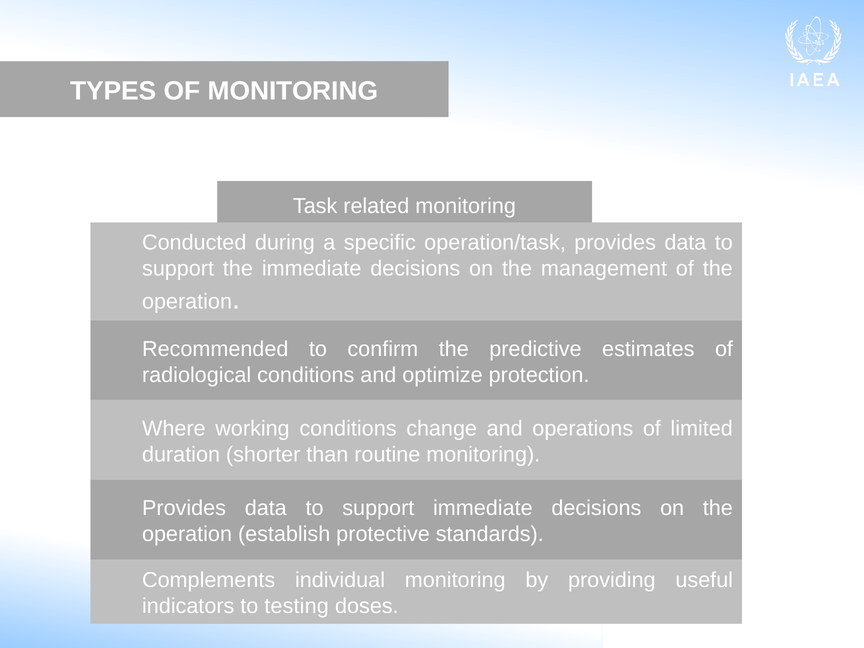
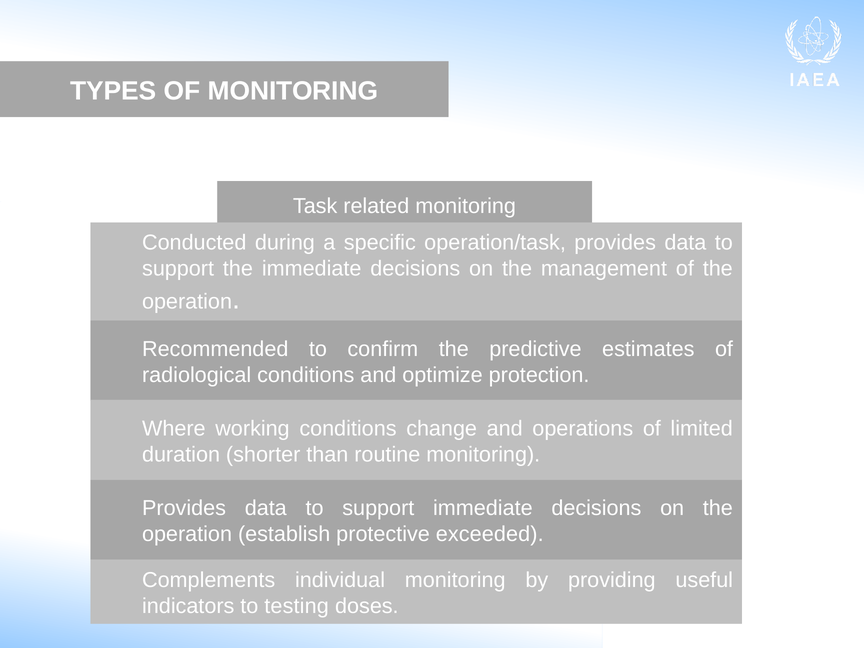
standards: standards -> exceeded
